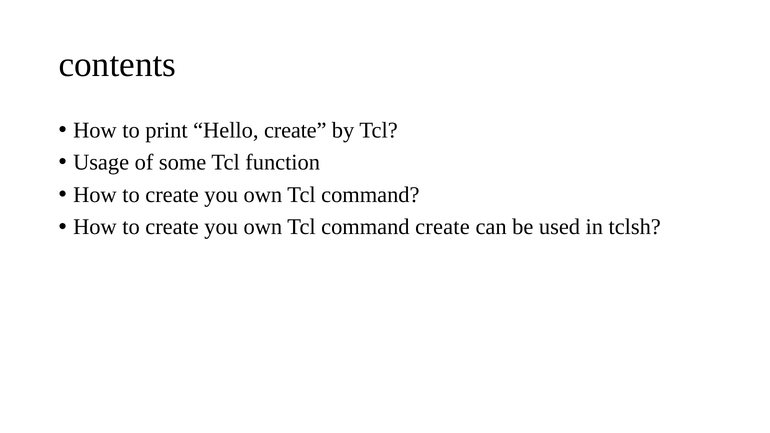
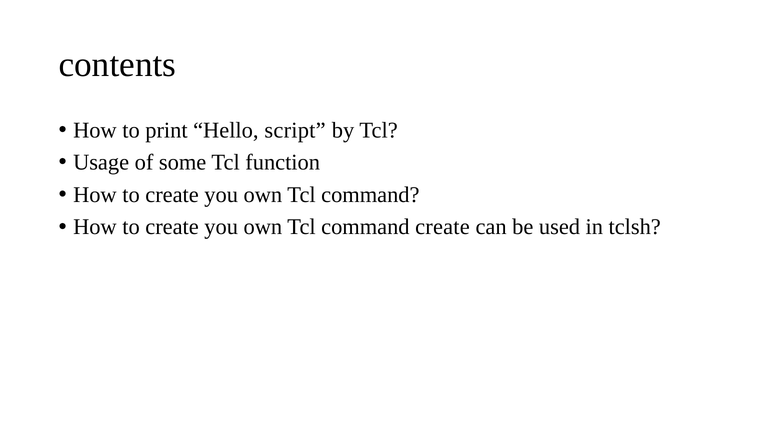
Hello create: create -> script
